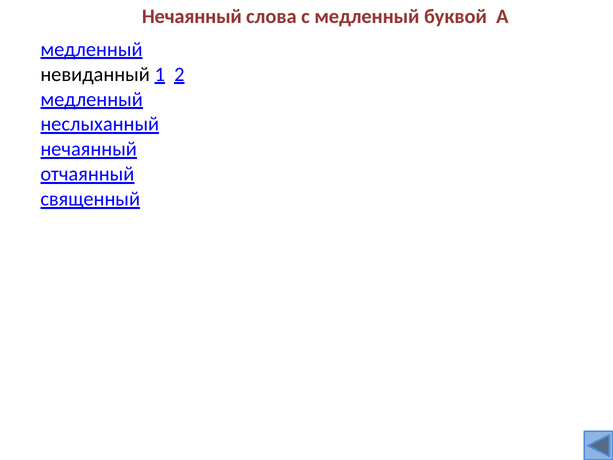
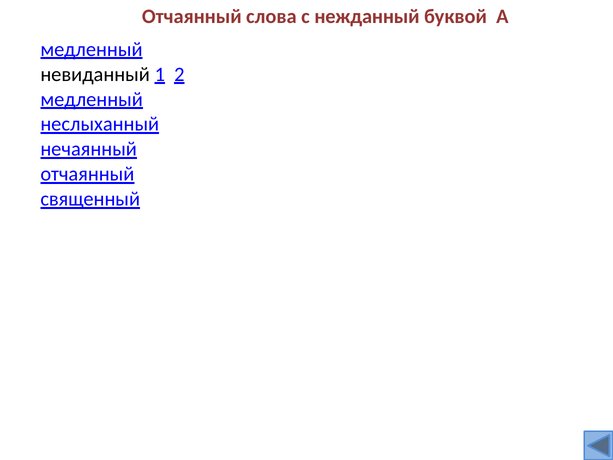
Нечаянный at (192, 17): Нечаянный -> Отчаянный
с медленный: медленный -> нежданный
